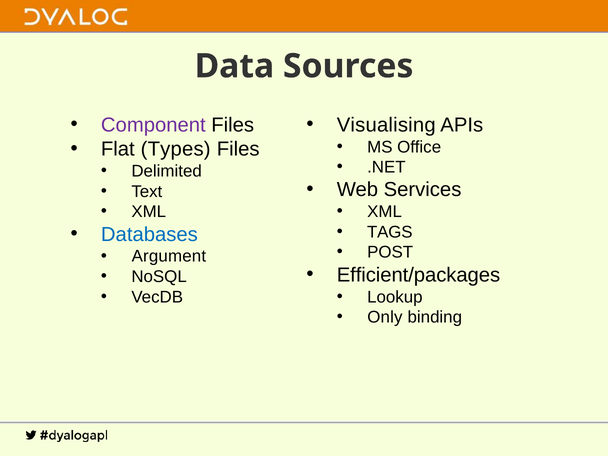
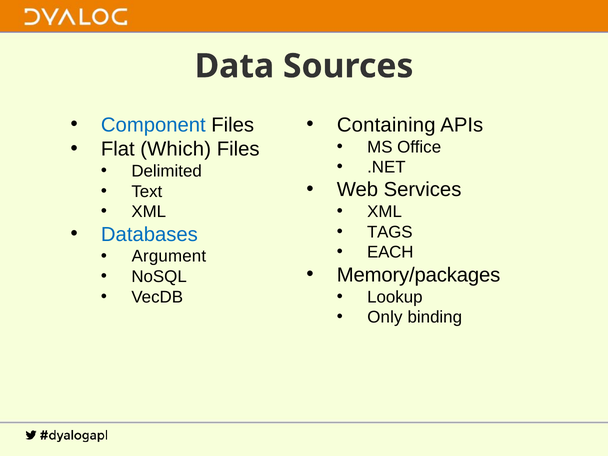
Component colour: purple -> blue
Visualising: Visualising -> Containing
Types: Types -> Which
POST: POST -> EACH
Efficient/packages: Efficient/packages -> Memory/packages
